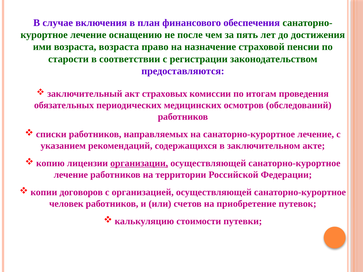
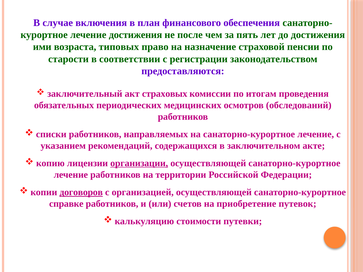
лечение оснащению: оснащению -> достижения
возраста возраста: возраста -> типовых
договоров underline: none -> present
человек: человек -> справке
